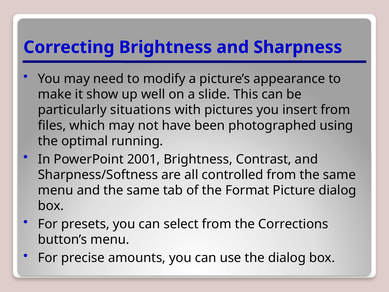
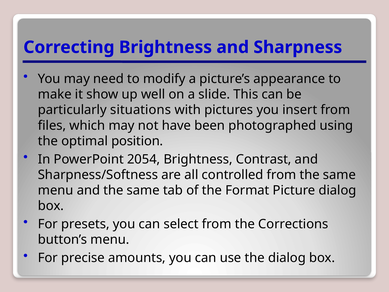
running: running -> position
2001: 2001 -> 2054
